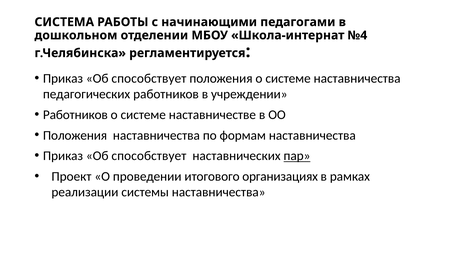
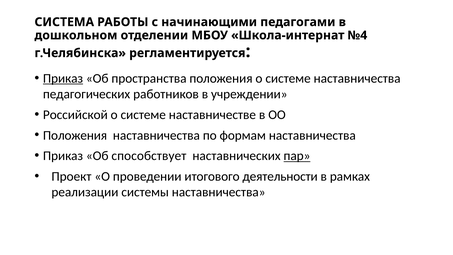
Приказ at (63, 78) underline: none -> present
способствует at (149, 78): способствует -> пространства
Работников at (75, 115): Работников -> Российской
организациях: организациях -> деятельности
